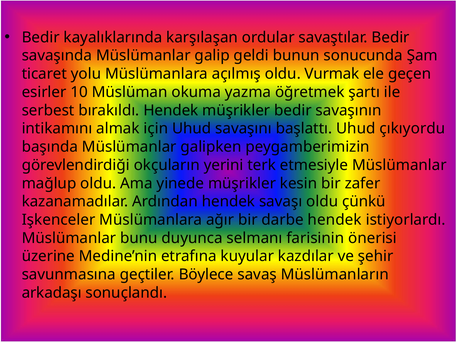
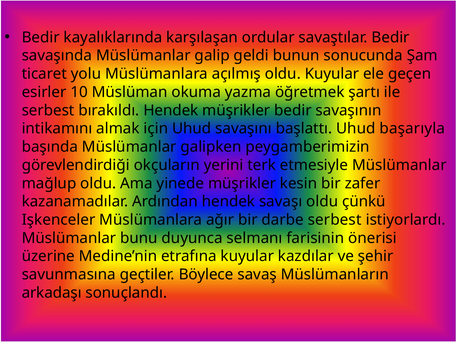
oldu Vurmak: Vurmak -> Kuyular
çıkıyordu: çıkıyordu -> başarıyla
darbe hendek: hendek -> serbest
